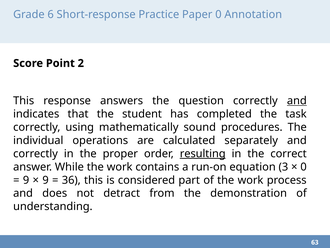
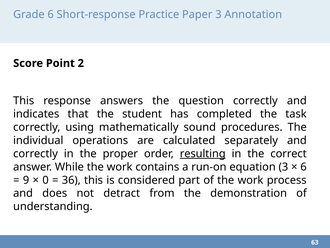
Paper 0: 0 -> 3
and at (297, 101) underline: present -> none
0 at (304, 167): 0 -> 6
9 at (46, 180): 9 -> 0
